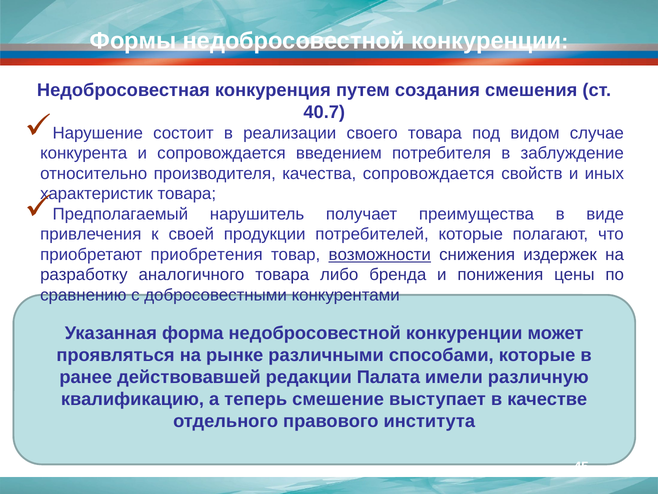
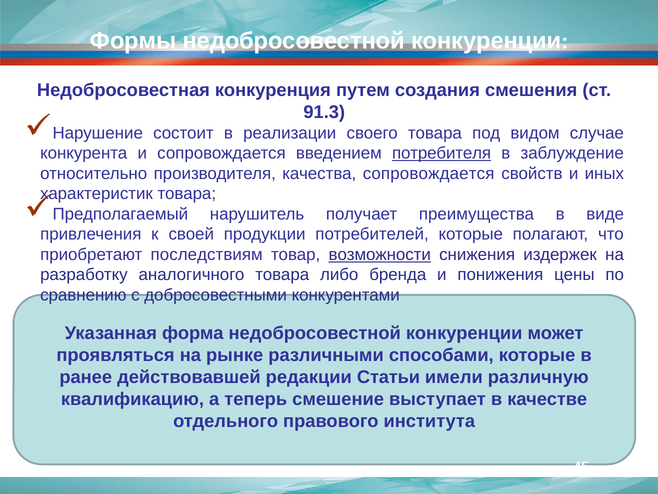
40.7: 40.7 -> 91.3
потребителя underline: none -> present
приобретения: приобретения -> последствиям
Палата: Палата -> Статьи
